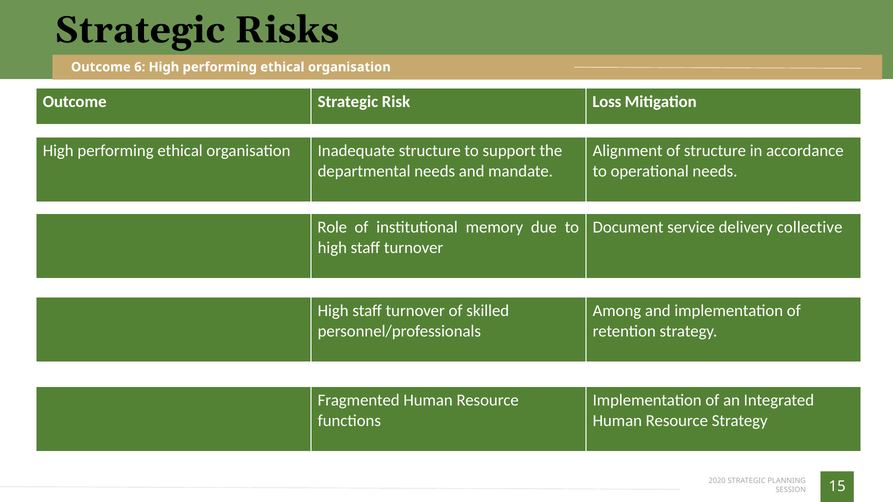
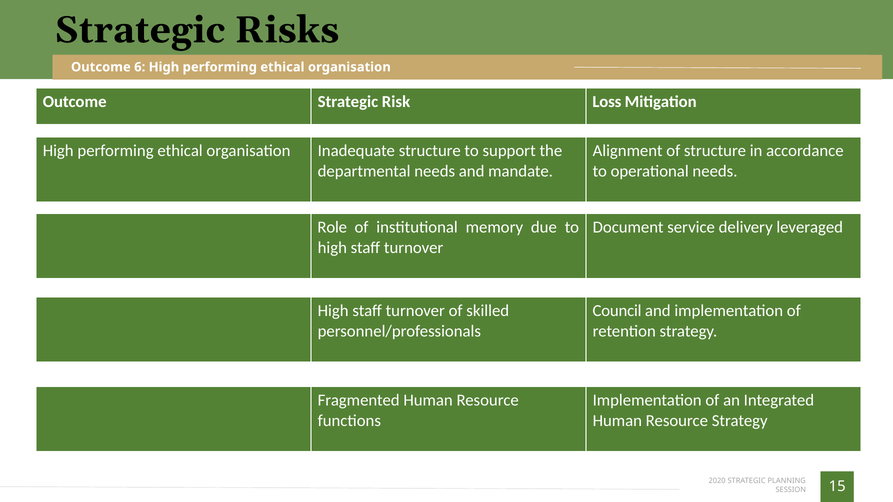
collective: collective -> leveraged
Among: Among -> Council
